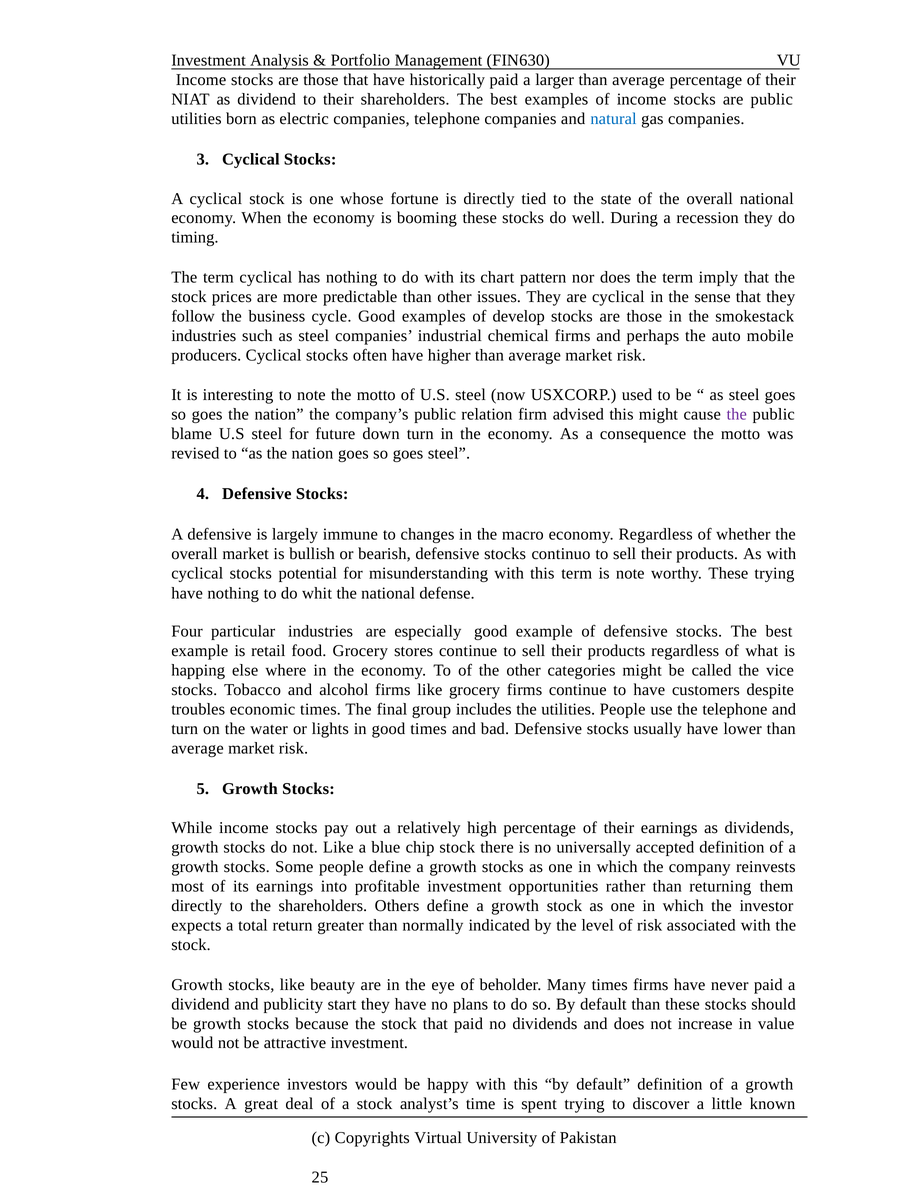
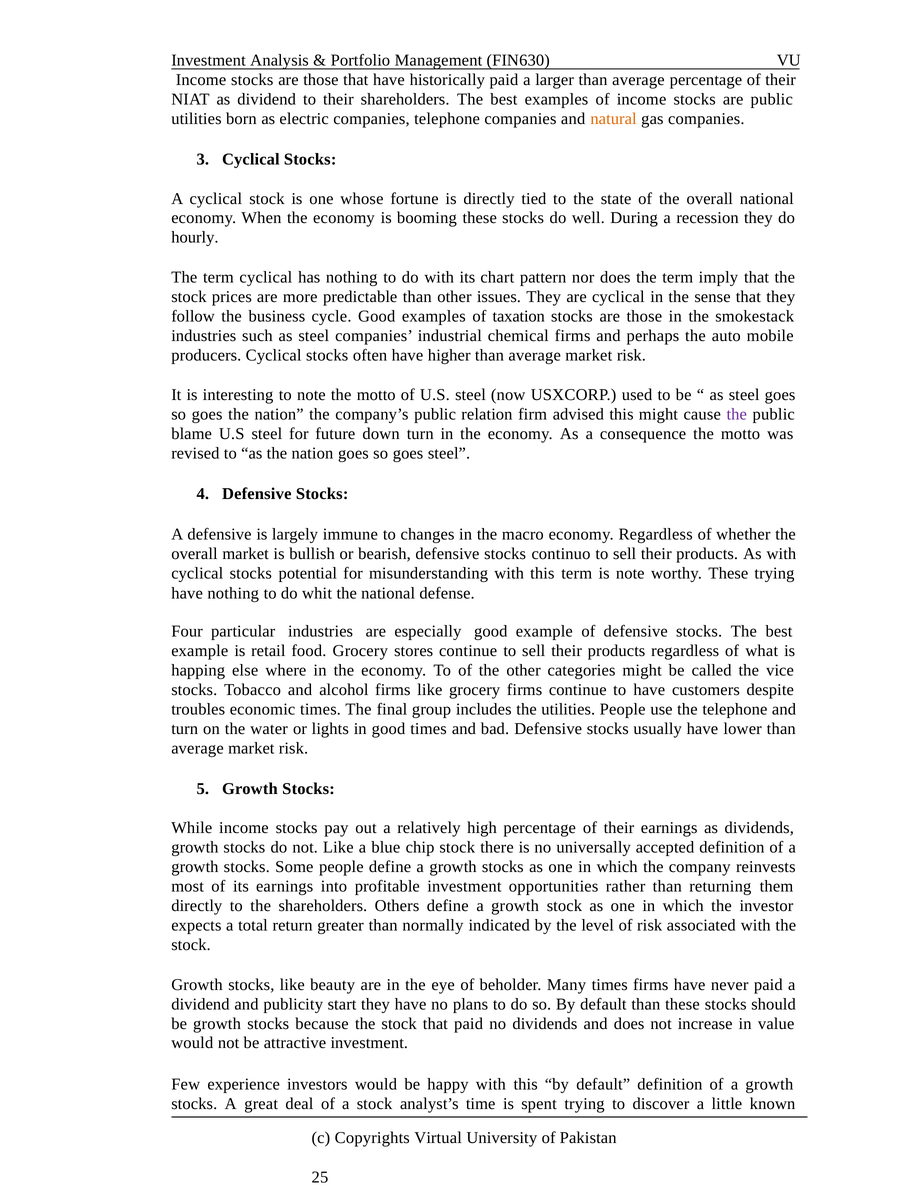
natural colour: blue -> orange
timing: timing -> hourly
develop: develop -> taxation
